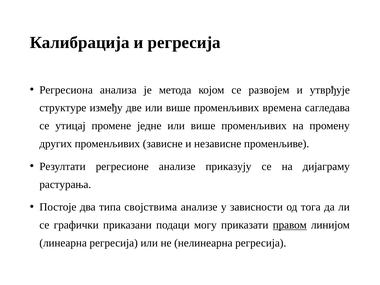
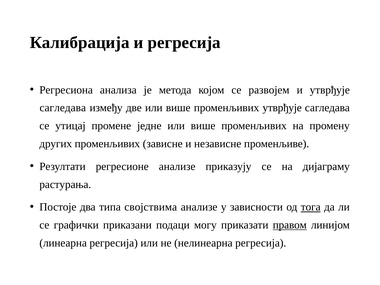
структуре at (63, 108): структуре -> сагледава
променљивих времена: времена -> утврђује
тога underline: none -> present
